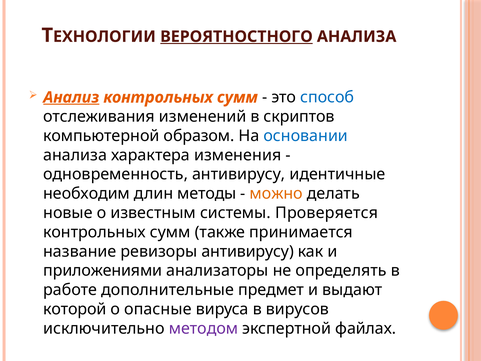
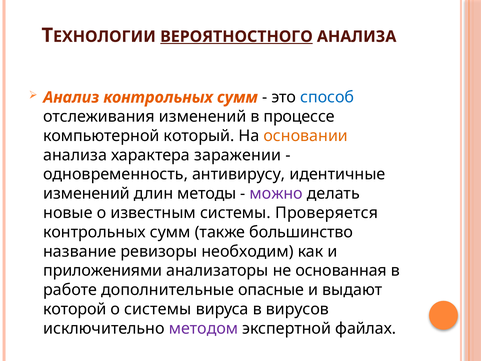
Анализ underline: present -> none
скриптов: скриптов -> процессе
образом: образом -> который
основании colour: blue -> orange
изменения: изменения -> заражении
необходим at (87, 193): необходим -> изменений
можно colour: orange -> purple
принимается: принимается -> большинство
ревизоры антивирусу: антивирусу -> необходим
определять: определять -> основанная
предмет: предмет -> опасные
о опасные: опасные -> системы
